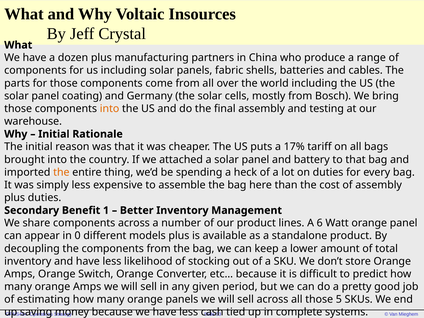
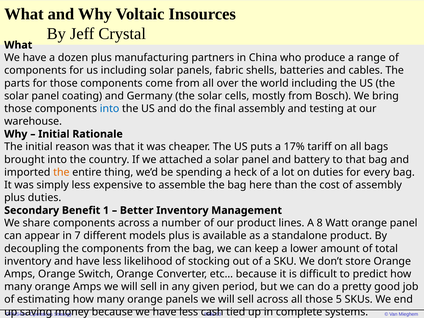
into at (110, 109) colour: orange -> blue
6: 6 -> 8
0: 0 -> 7
